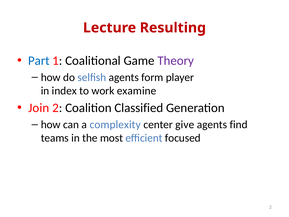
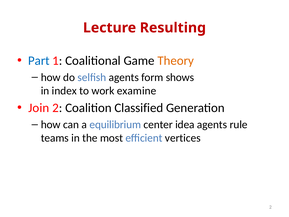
Theory colour: purple -> orange
player: player -> shows
complexity: complexity -> equilibrium
give: give -> idea
find: find -> rule
focused: focused -> vertices
